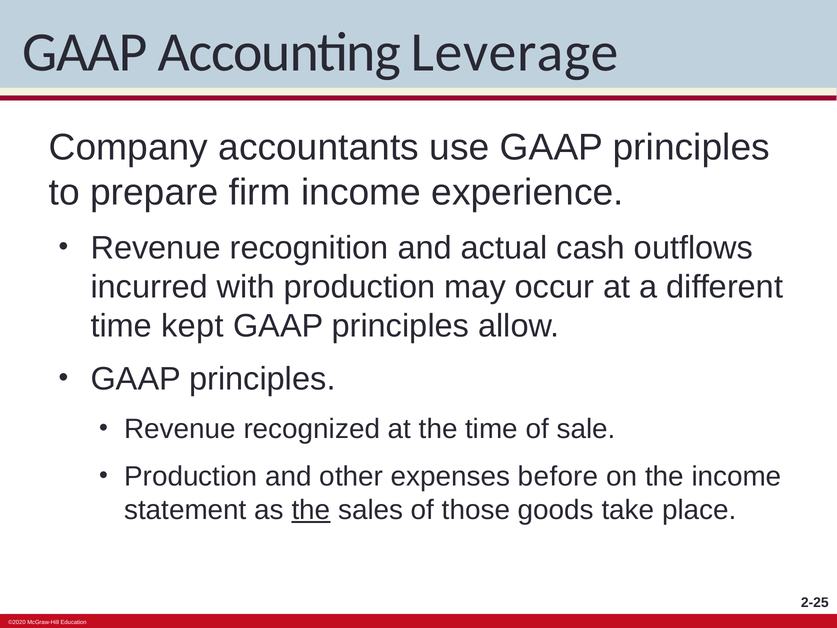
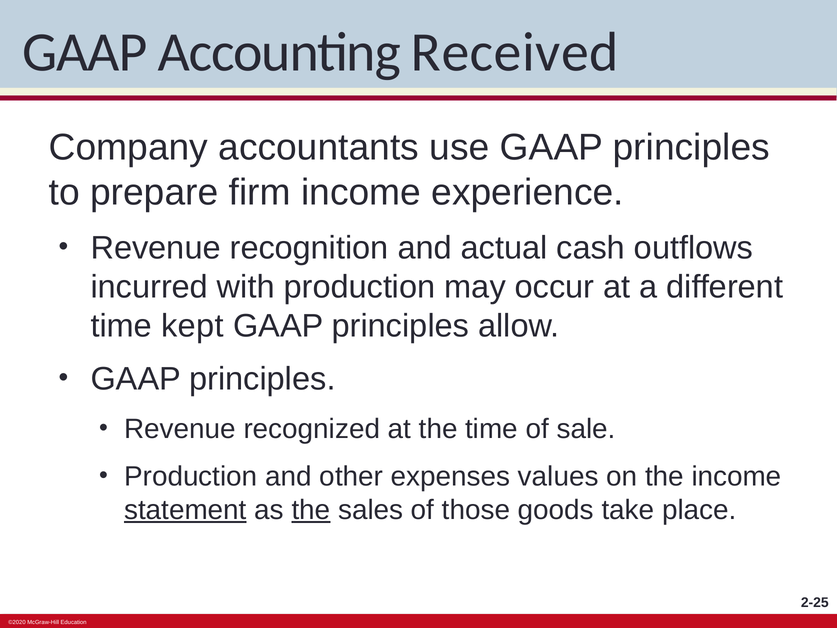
Leverage: Leverage -> Received
before: before -> values
statement underline: none -> present
